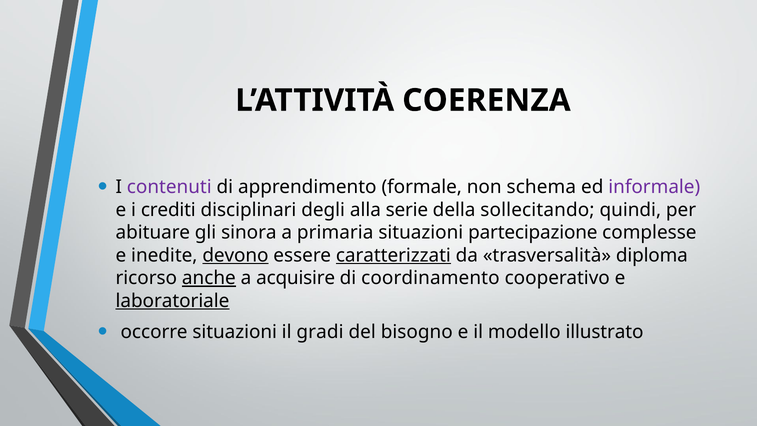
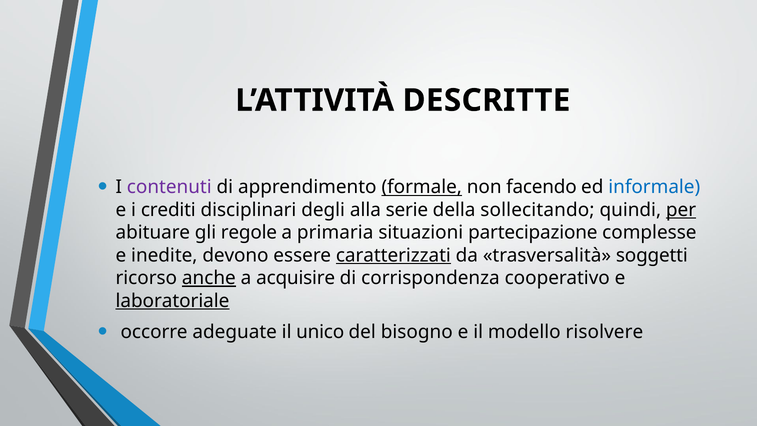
COERENZA: COERENZA -> DESCRITTE
formale underline: none -> present
schema: schema -> facendo
informale colour: purple -> blue
per underline: none -> present
sinora: sinora -> regole
devono underline: present -> none
diploma: diploma -> soggetti
coordinamento: coordinamento -> corrispondenza
occorre situazioni: situazioni -> adeguate
gradi: gradi -> unico
illustrato: illustrato -> risolvere
